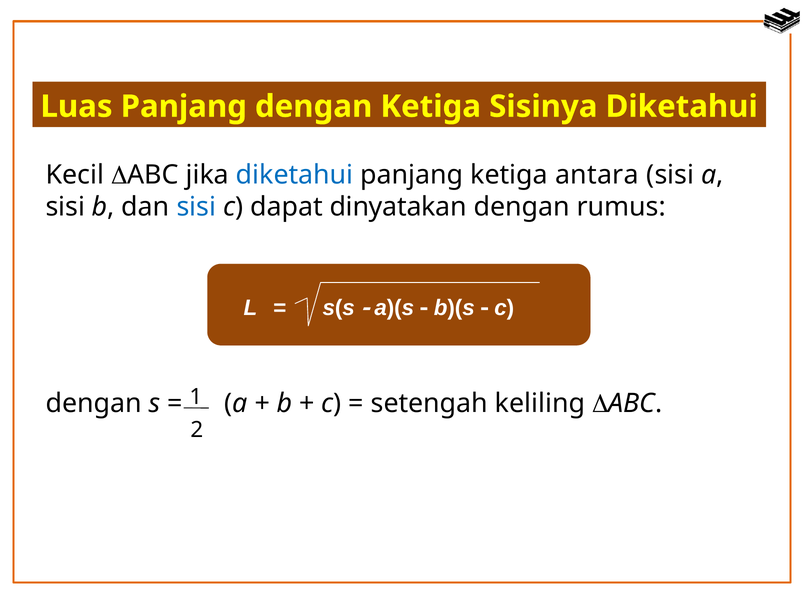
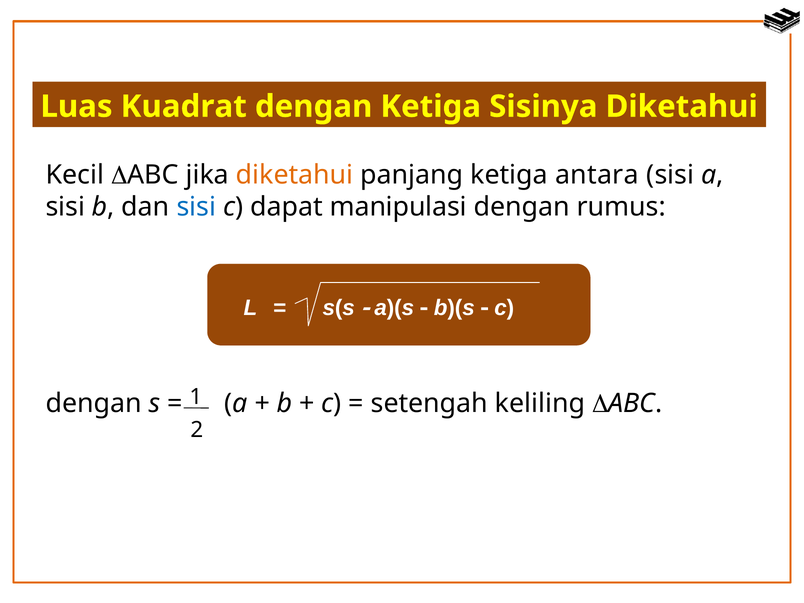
Luas Panjang: Panjang -> Kuadrat
diketahui at (295, 175) colour: blue -> orange
dinyatakan: dinyatakan -> manipulasi
